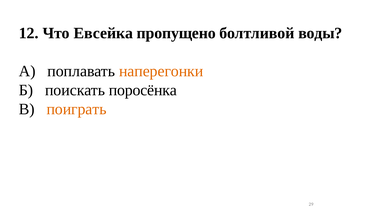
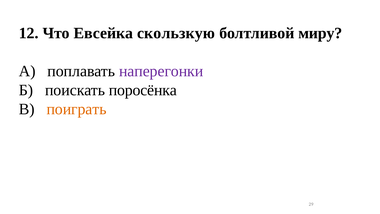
пропущено: пропущено -> скользкую
воды: воды -> миру
наперегонки colour: orange -> purple
